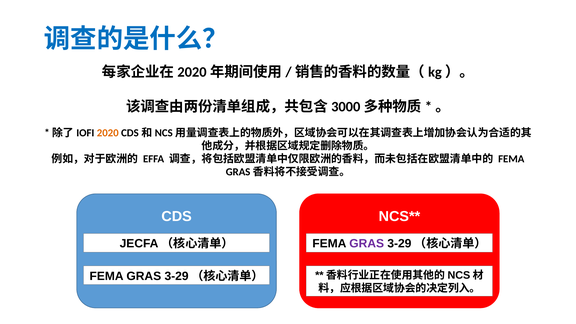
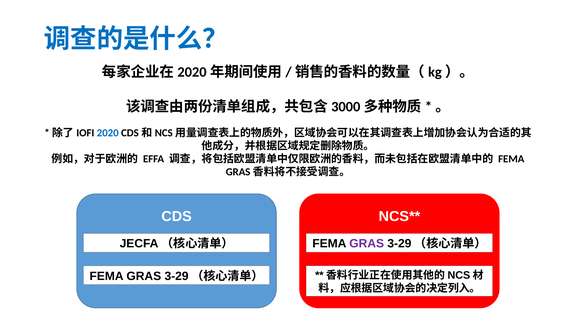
2020 colour: orange -> blue
